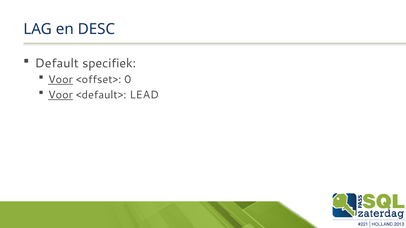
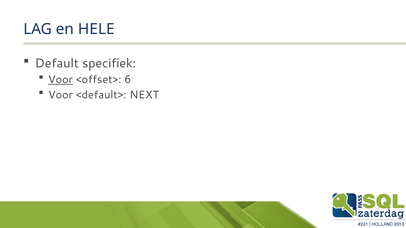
DESC: DESC -> HELE
0: 0 -> 6
Voor at (61, 95) underline: present -> none
LEAD: LEAD -> NEXT
